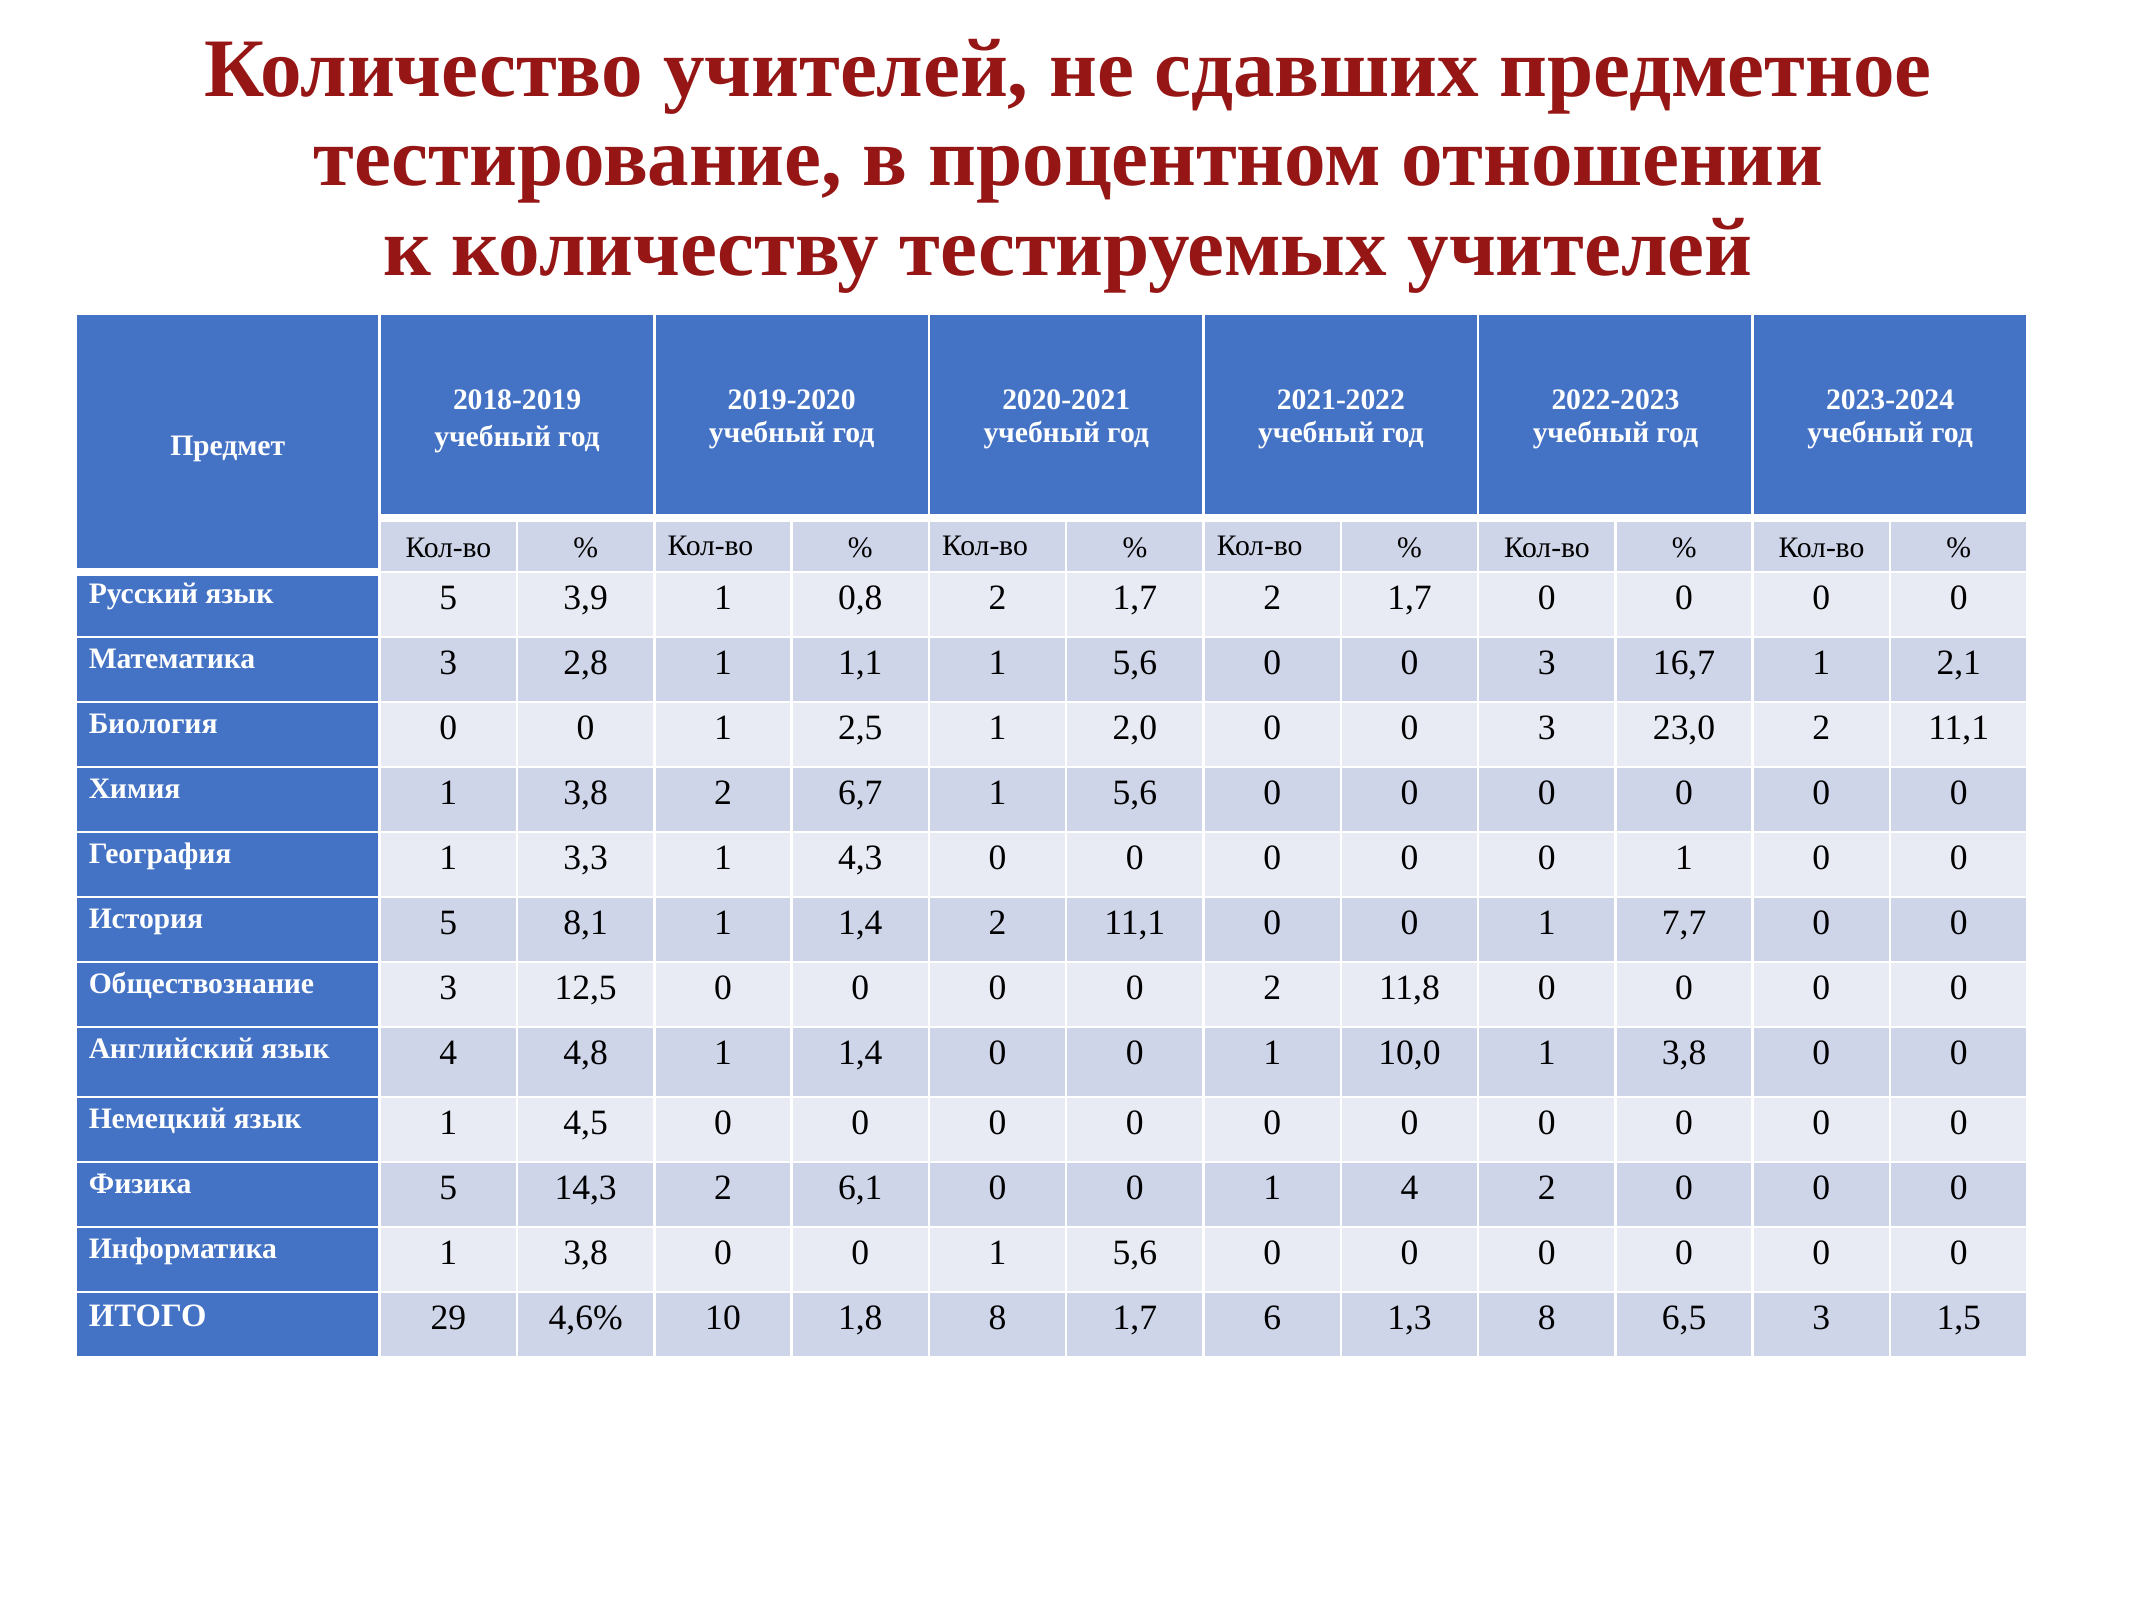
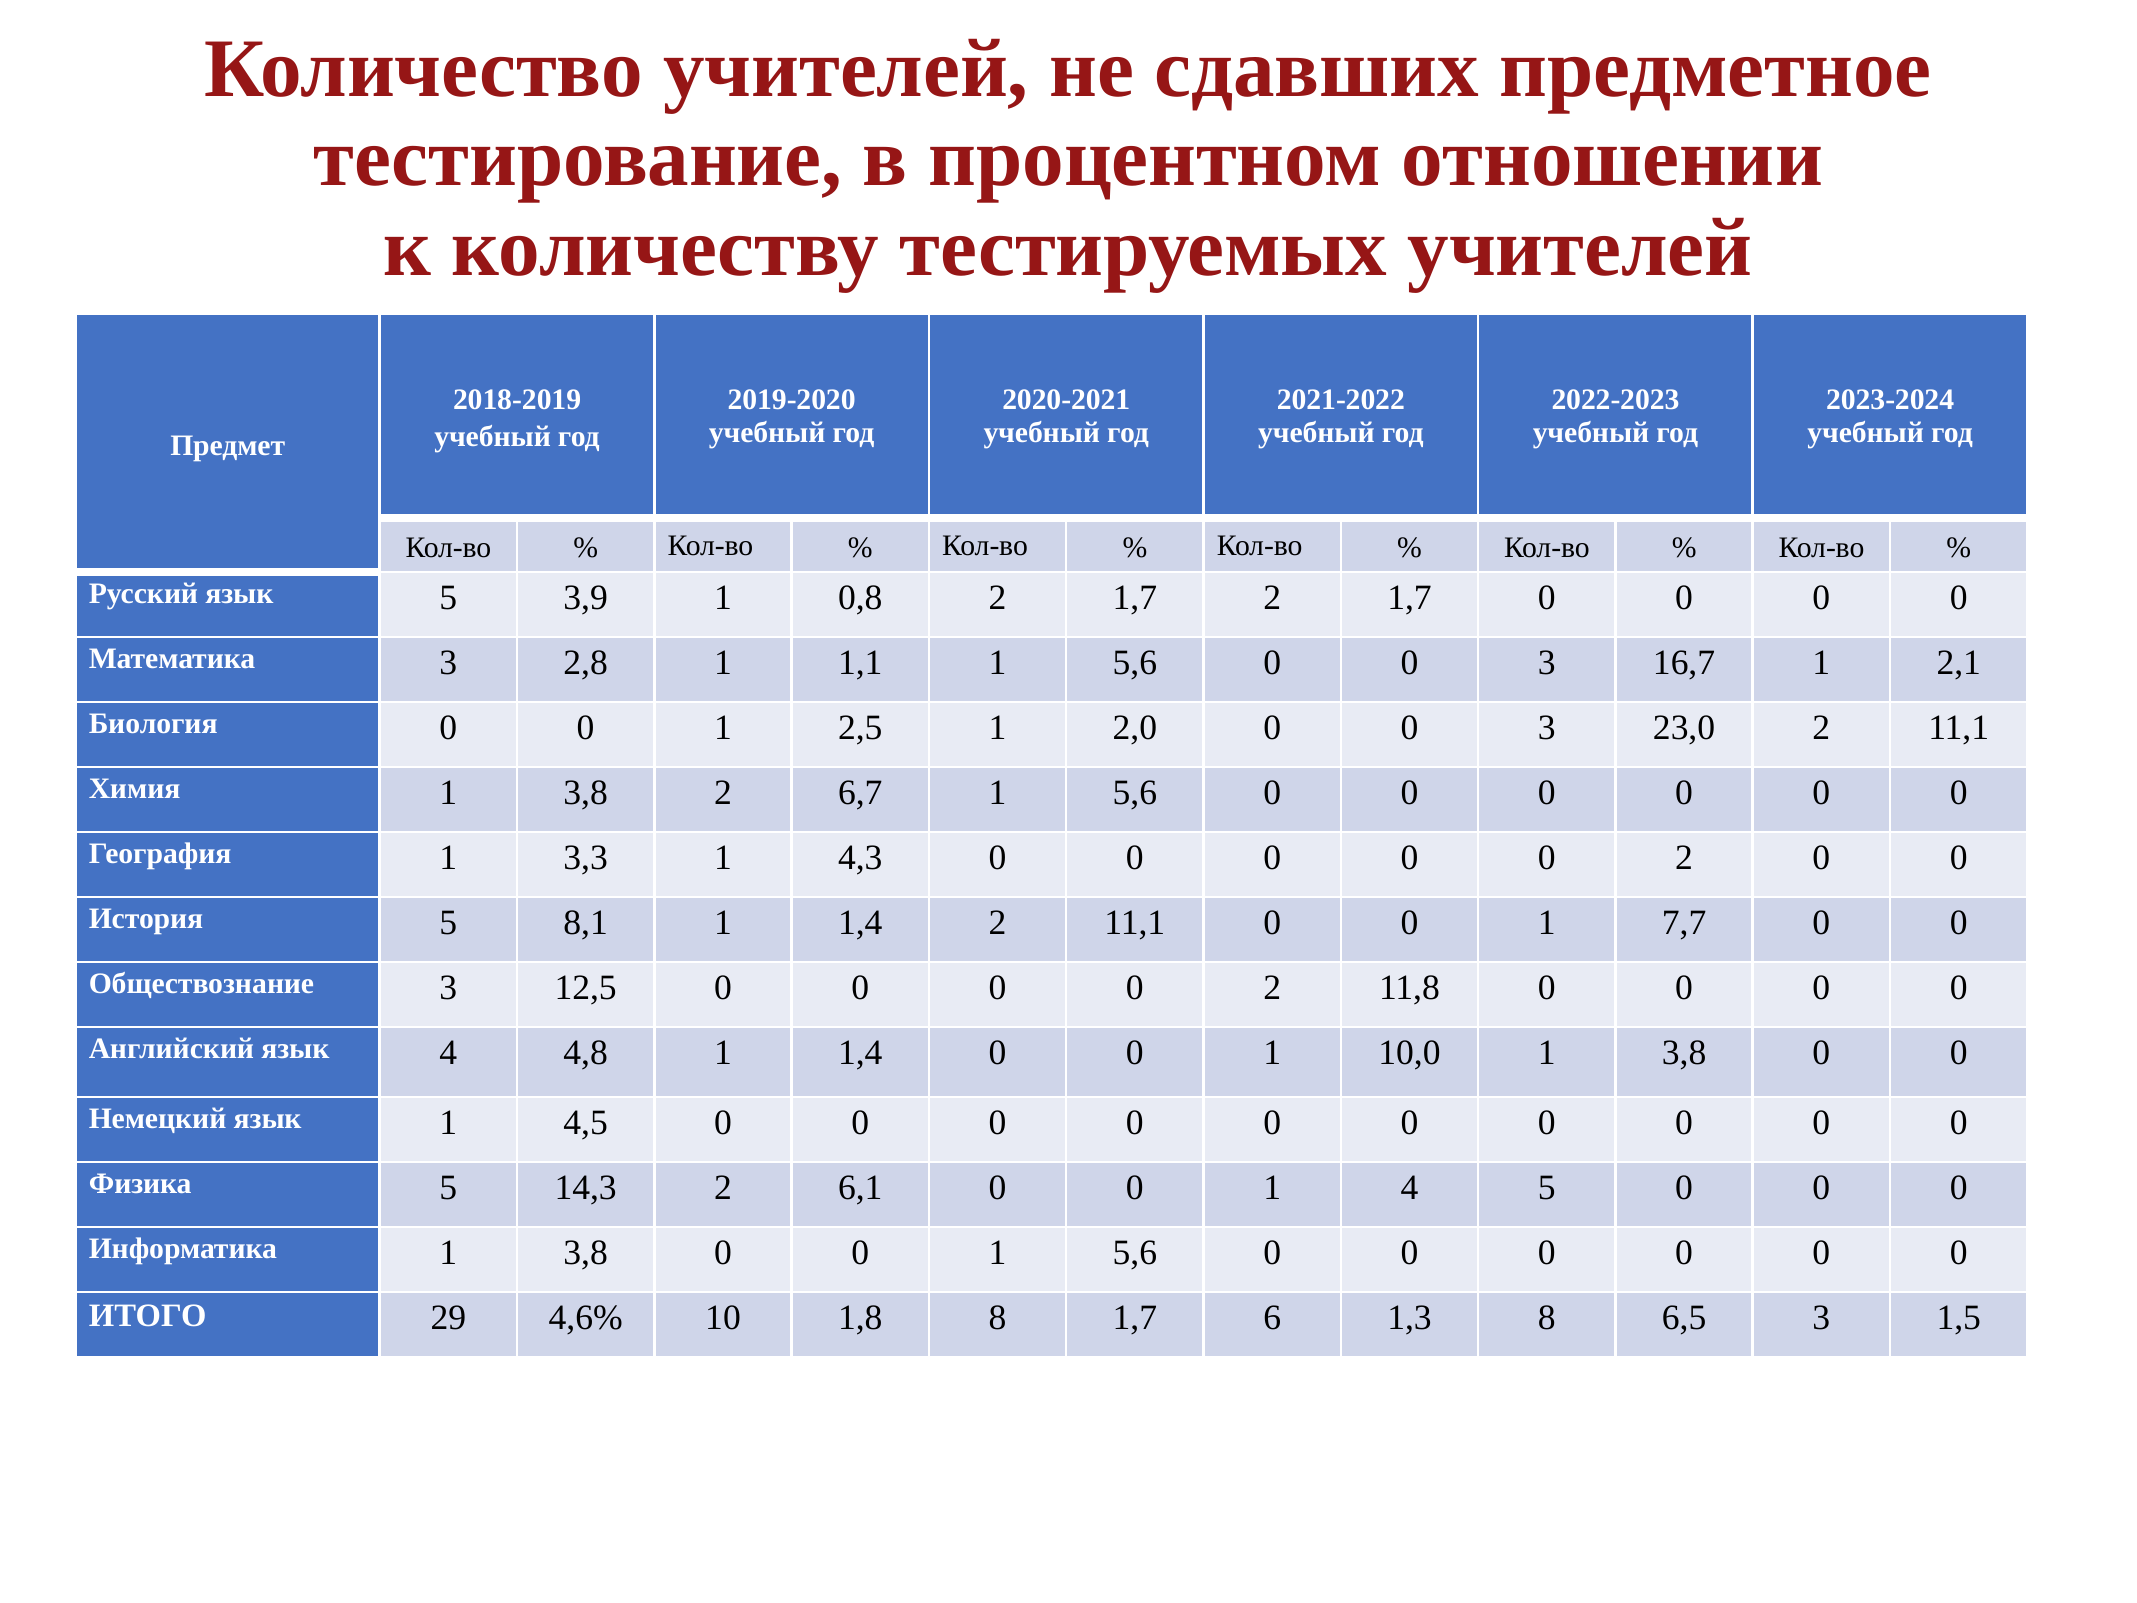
1 at (1684, 858): 1 -> 2
4 2: 2 -> 5
